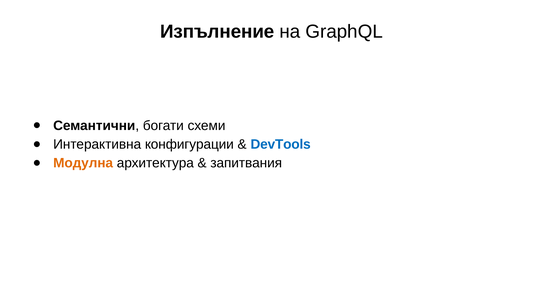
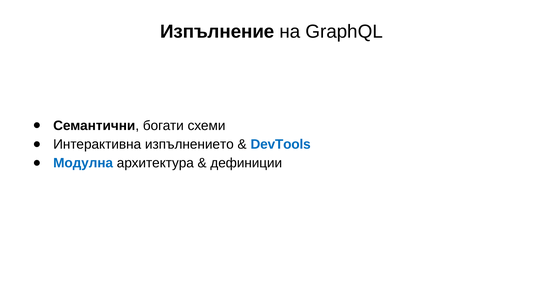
конфигурации: конфигурации -> изпълнението
Модулна colour: orange -> blue
запитвания: запитвания -> дефиниции
